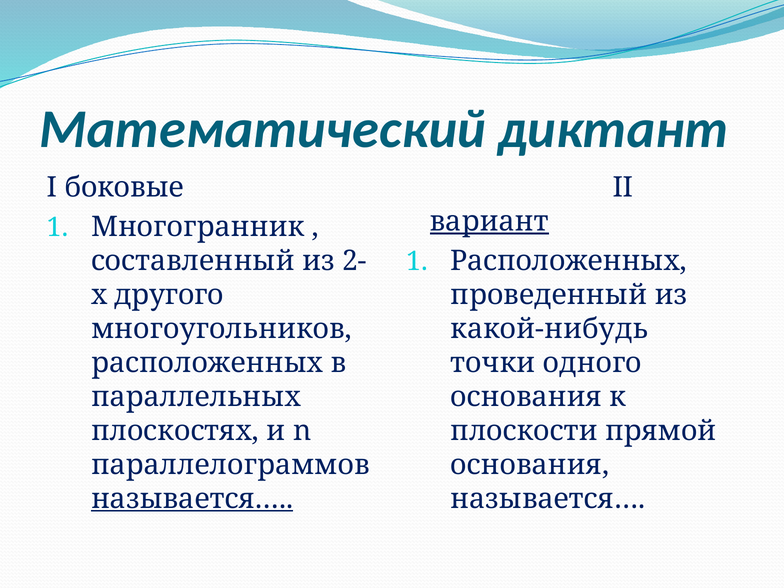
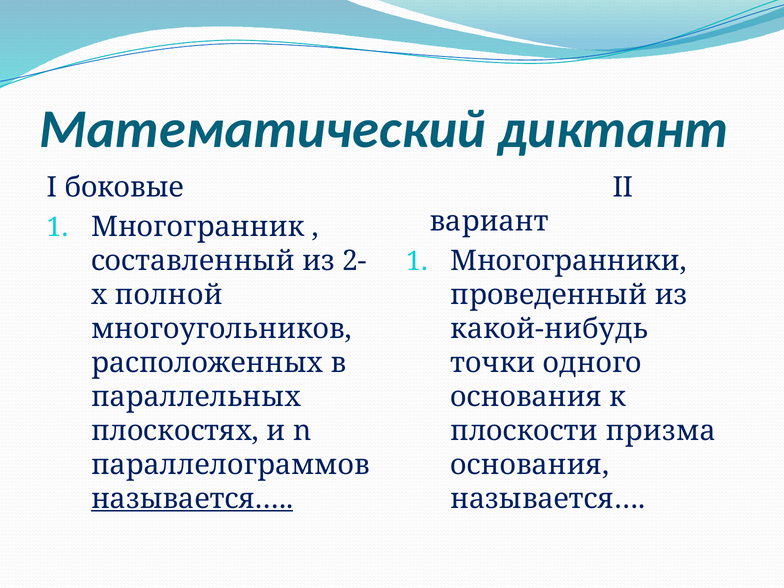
вариант underline: present -> none
Расположенных at (569, 261): Расположенных -> Многогранники
другого: другого -> полной
прямой: прямой -> призма
